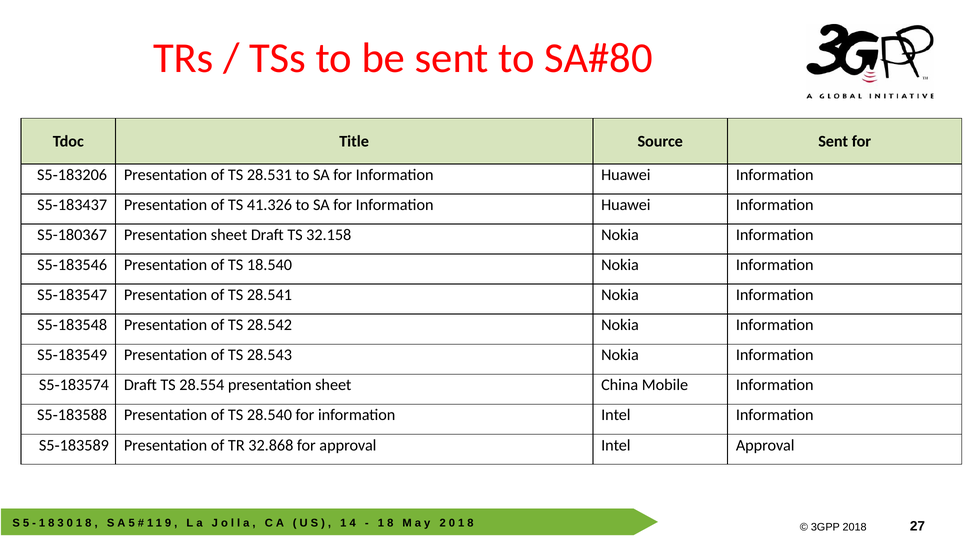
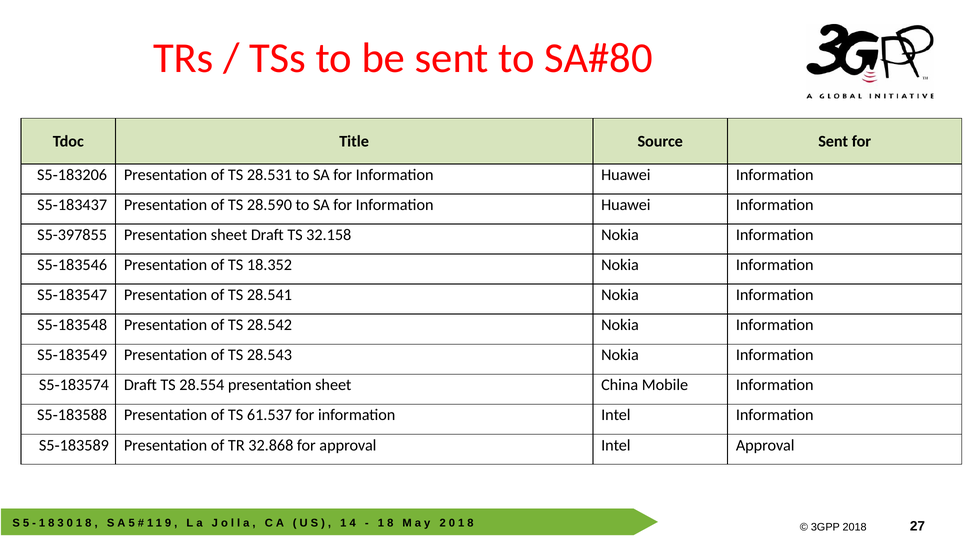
41.326: 41.326 -> 28.590
S5-180367: S5-180367 -> S5-397855
18.540: 18.540 -> 18.352
28.540: 28.540 -> 61.537
